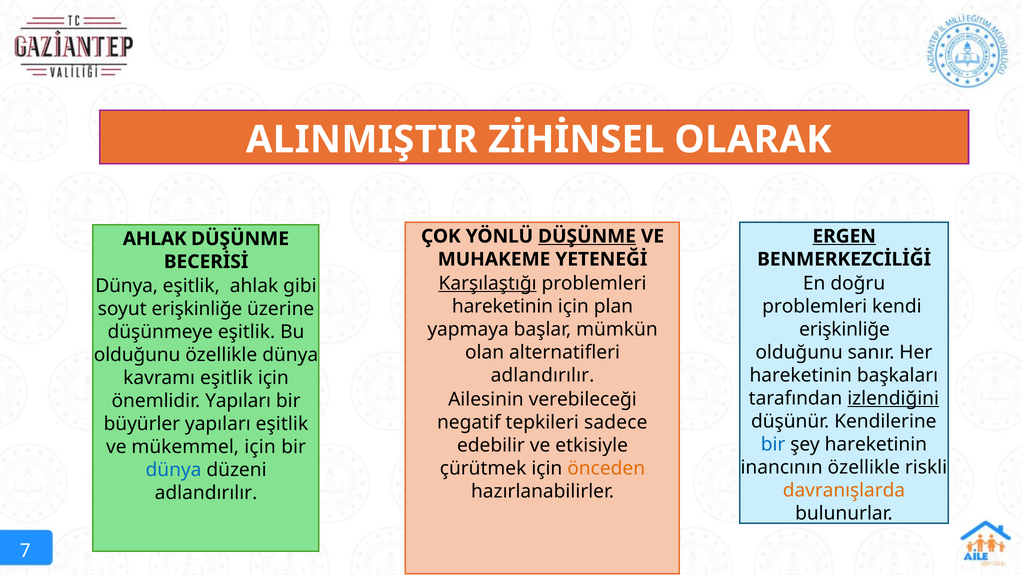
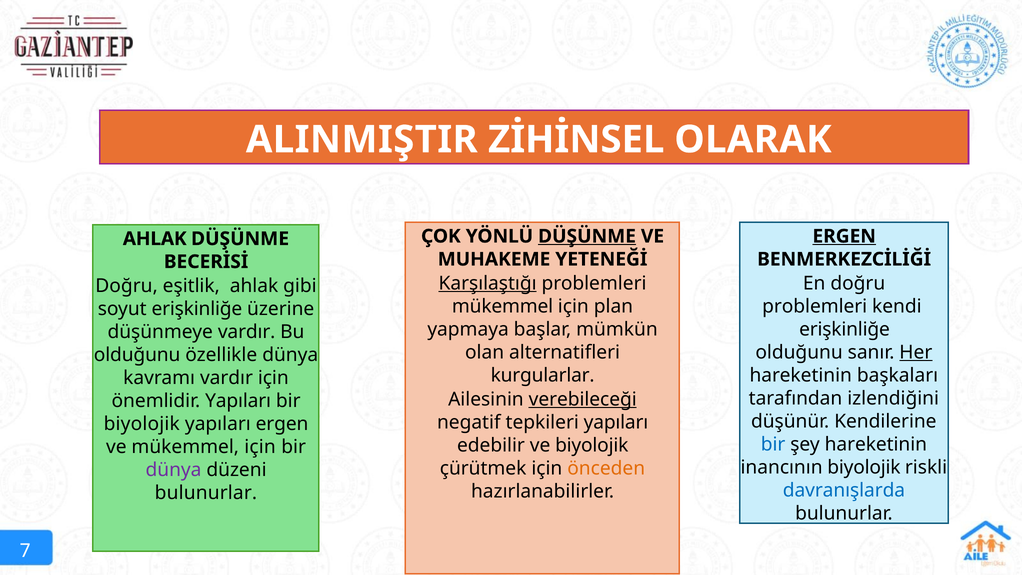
Dünya at (127, 286): Dünya -> Doğru
hareketinin at (503, 306): hareketinin -> mükemmel
düşünmeye eşitlik: eşitlik -> vardır
Her underline: none -> present
adlandırılır at (542, 375): adlandırılır -> kurgularlar
kavramı eşitlik: eşitlik -> vardır
izlendiğini underline: present -> none
verebileceği underline: none -> present
tepkileri sadece: sadece -> yapıları
büyürler at (142, 424): büyürler -> biyolojik
yapıları eşitlik: eşitlik -> ergen
ve etkisiyle: etkisiyle -> biyolojik
inancının özellikle: özellikle -> biyolojik
dünya at (174, 470) colour: blue -> purple
davranışlarda colour: orange -> blue
adlandırılır at (206, 493): adlandırılır -> bulunurlar
